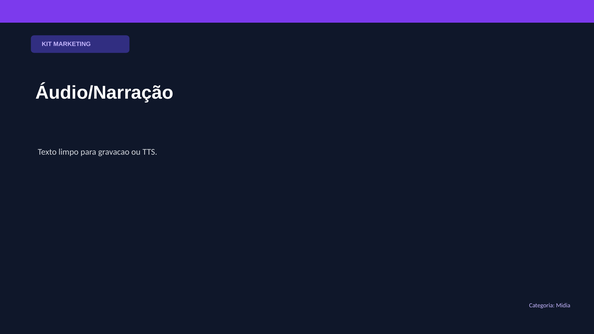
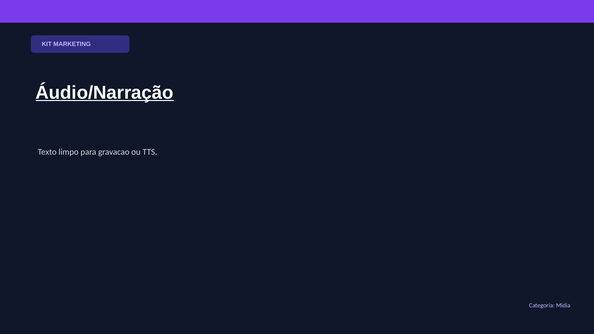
Áudio/Narração underline: none -> present
